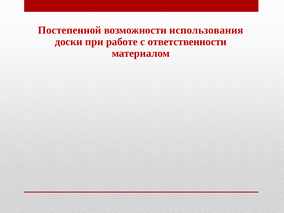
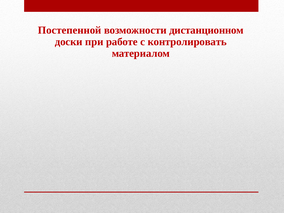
использования: использования -> дистанционном
ответственности: ответственности -> контролировать
